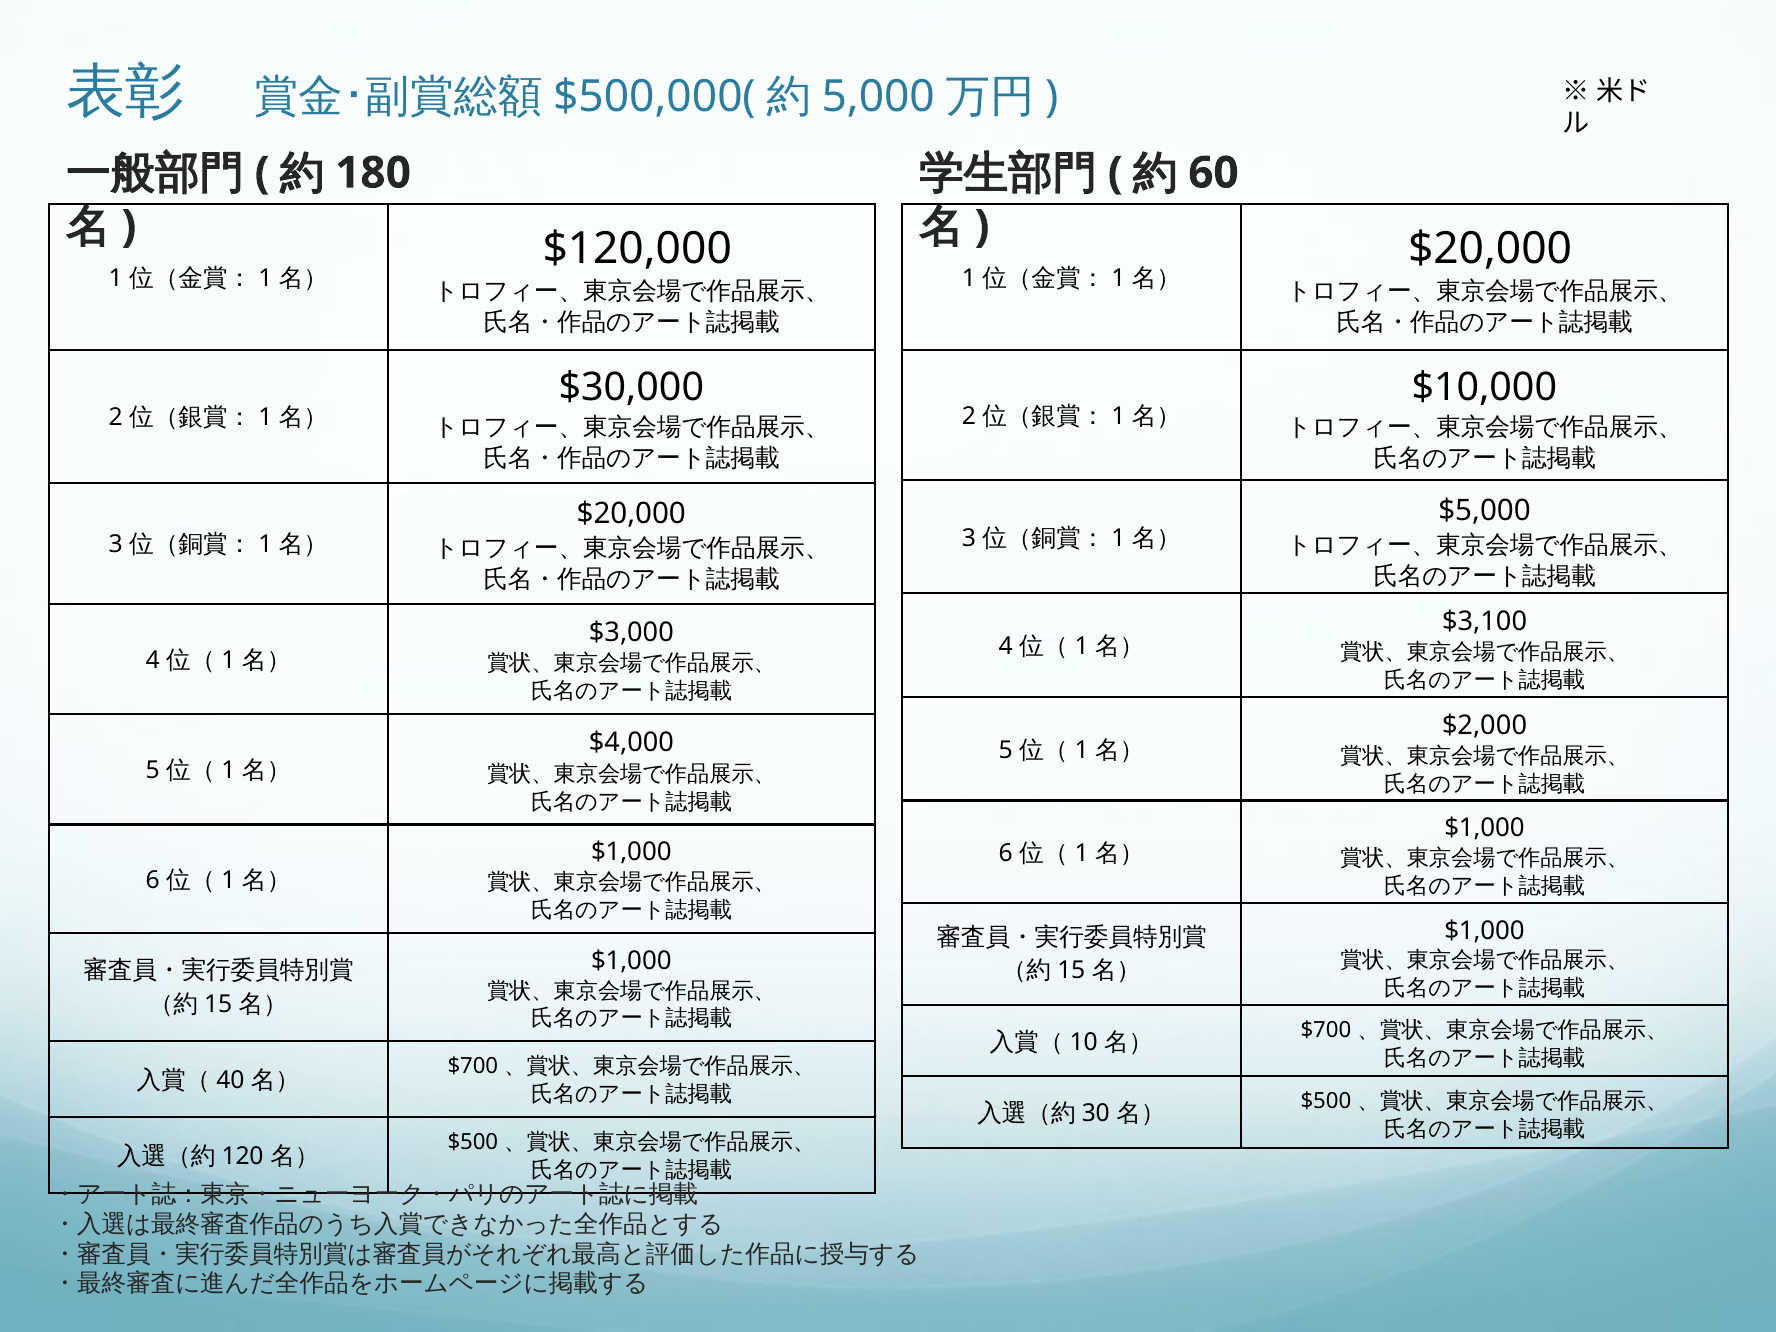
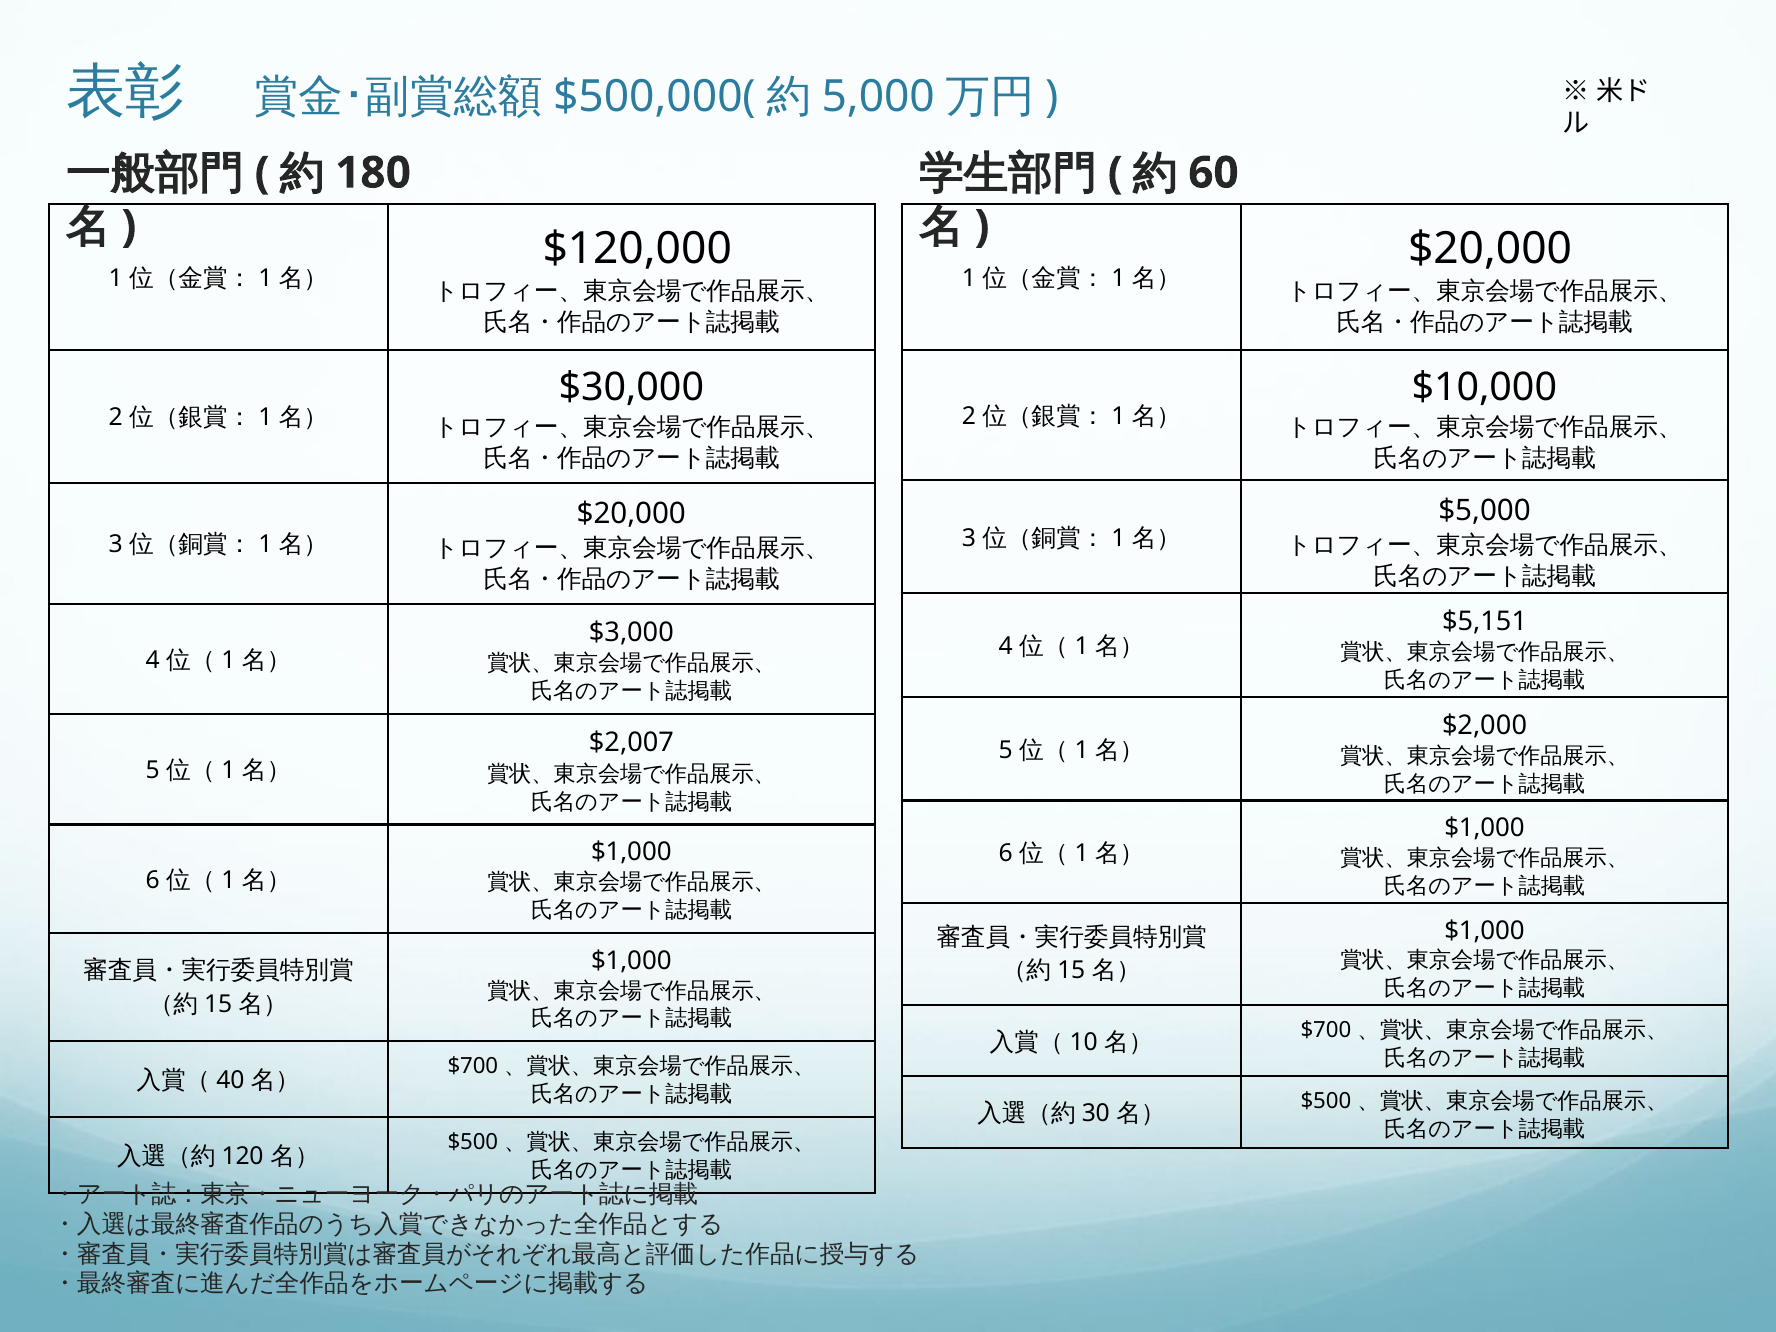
$3,100: $3,100 -> $5,151
$4,000: $4,000 -> $2,007
